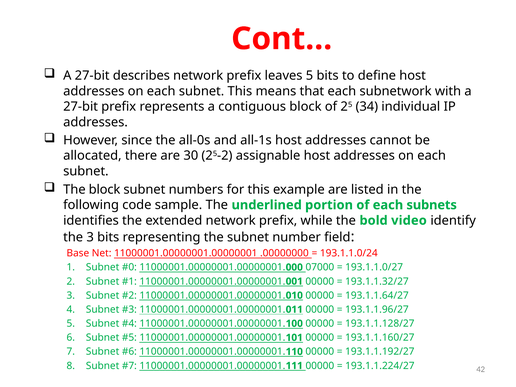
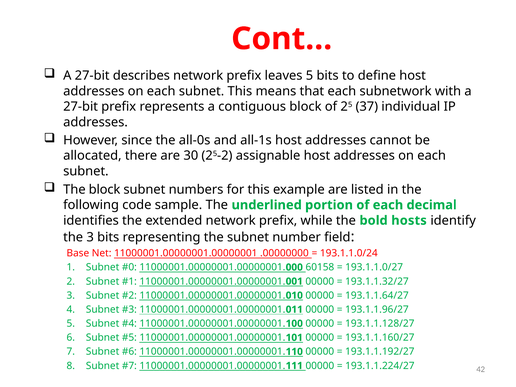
34: 34 -> 37
subnets: subnets -> decimal
video: video -> hosts
07000: 07000 -> 60158
